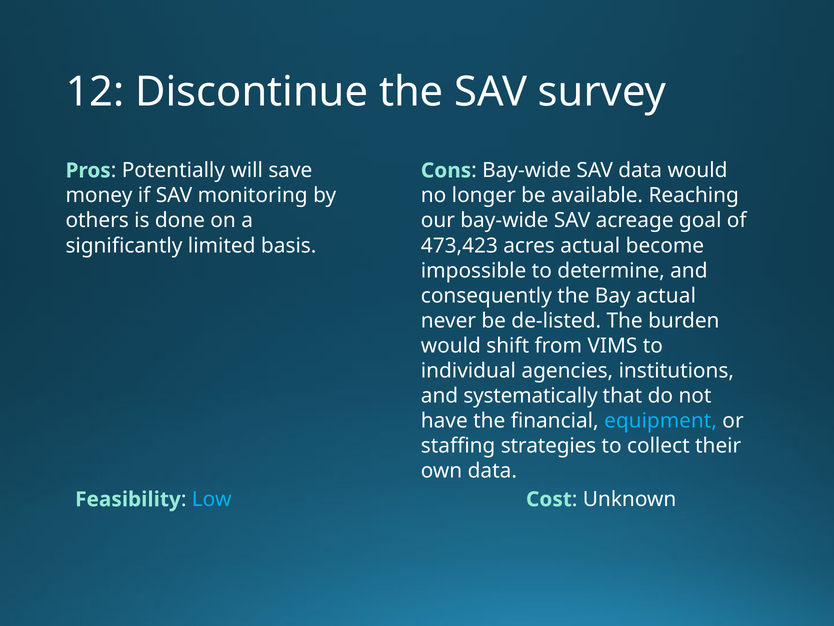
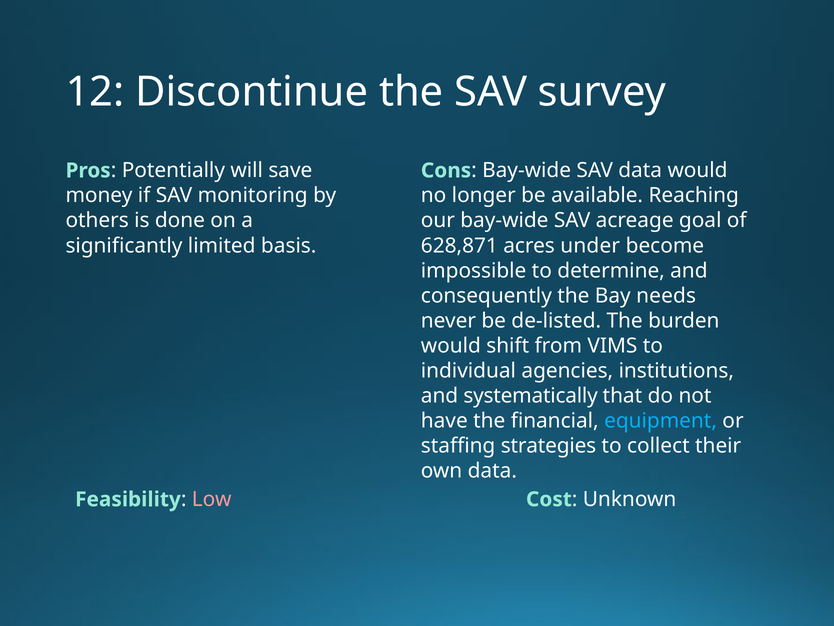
473,423: 473,423 -> 628,871
acres actual: actual -> under
Bay actual: actual -> needs
Low colour: light blue -> pink
